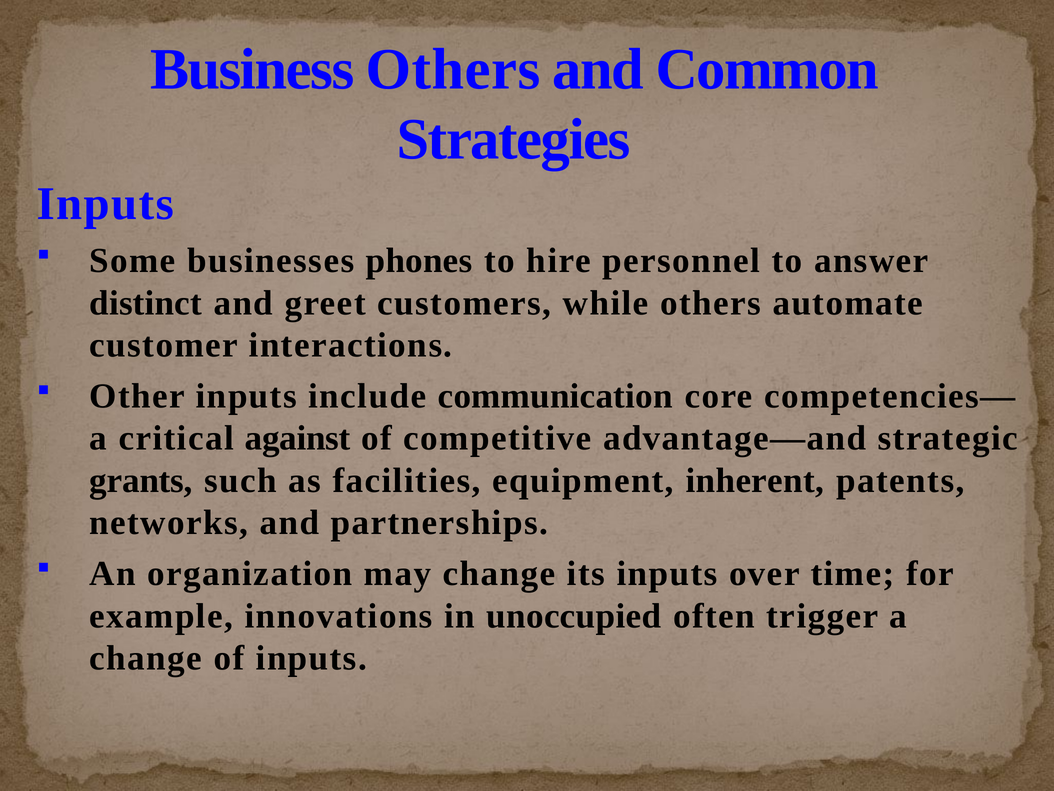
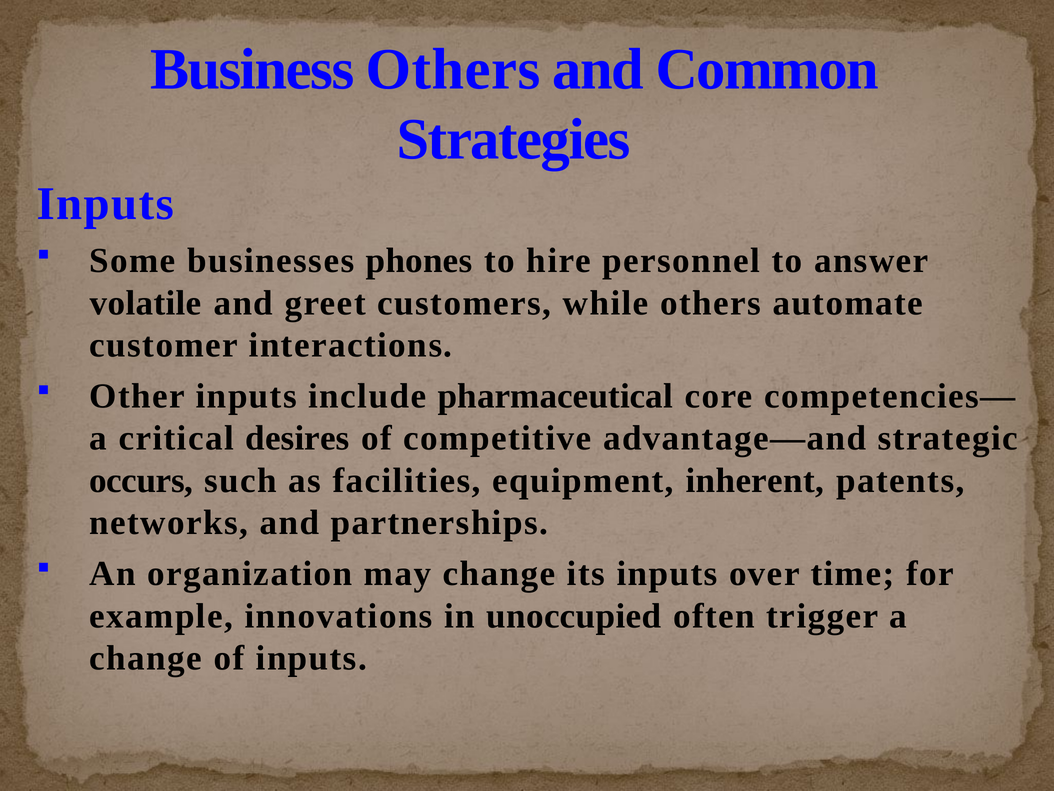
distinct: distinct -> volatile
communication: communication -> pharmaceutical
against: against -> desires
grants: grants -> occurs
